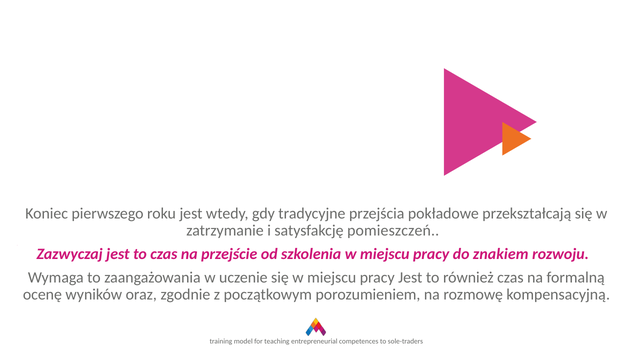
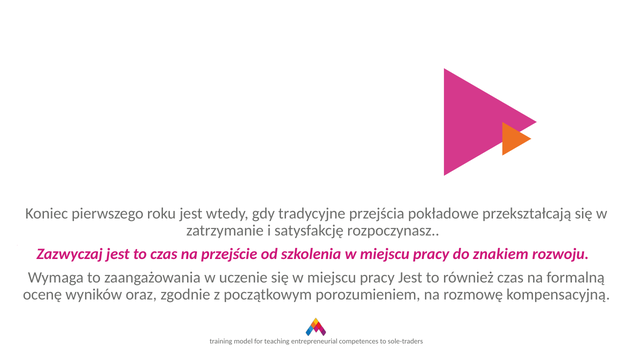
pomieszczeń: pomieszczeń -> rozpoczynasz
